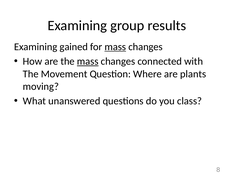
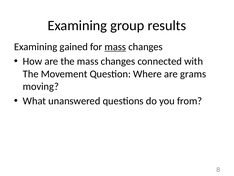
mass at (88, 61) underline: present -> none
plants: plants -> grams
class: class -> from
